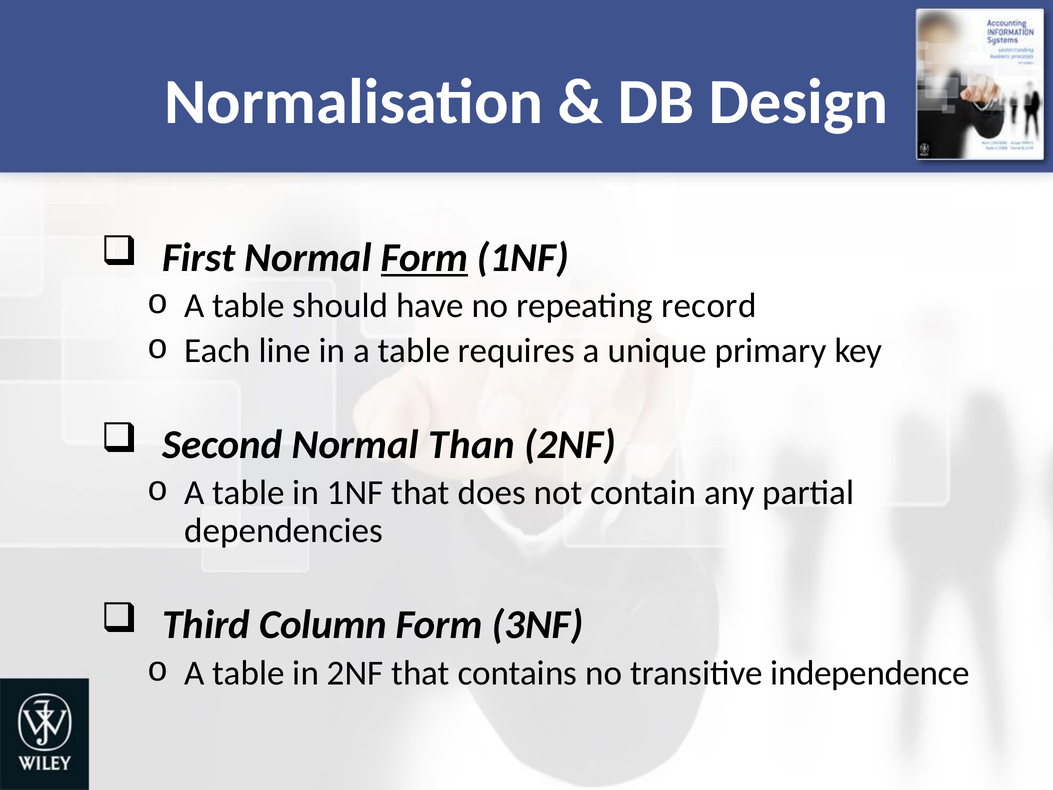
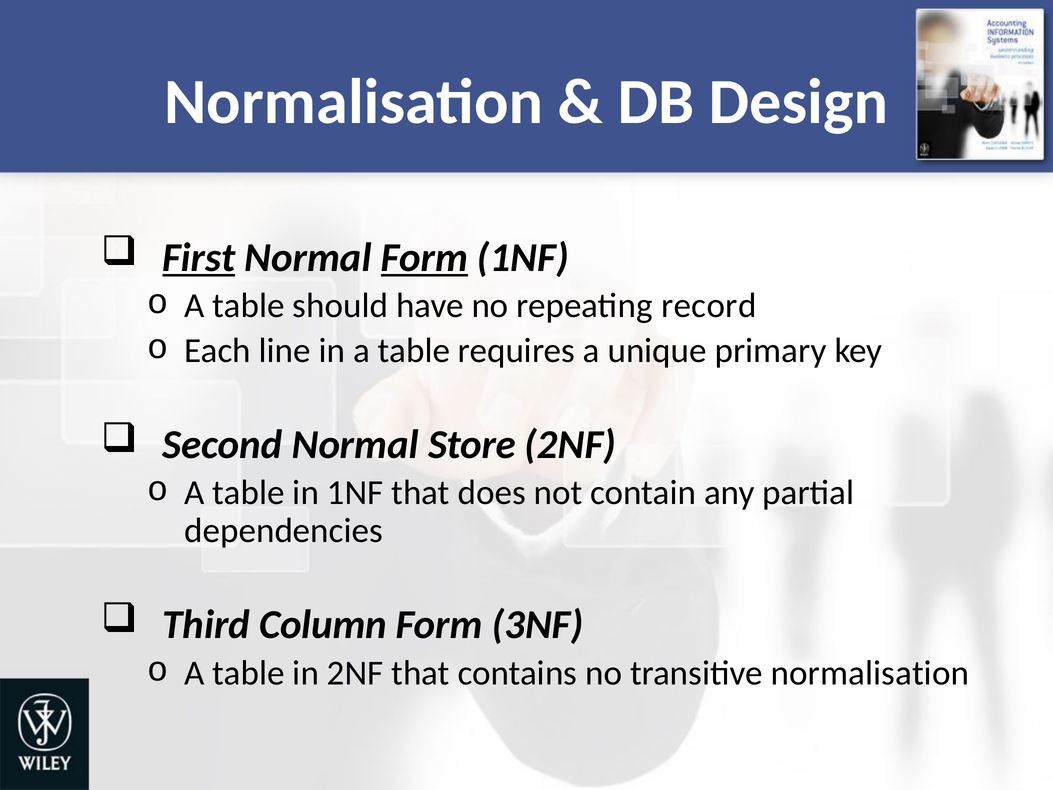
First underline: none -> present
Than: Than -> Store
transitive independence: independence -> normalisation
